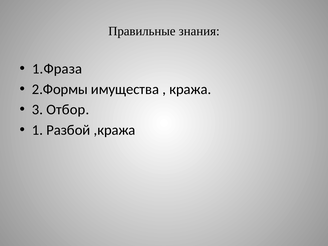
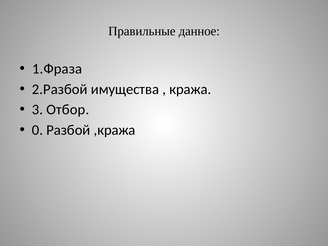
знания: знания -> данное
2.Формы: 2.Формы -> 2.Разбой
1: 1 -> 0
